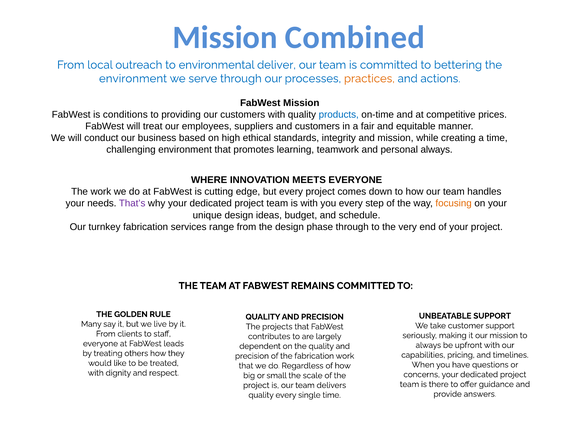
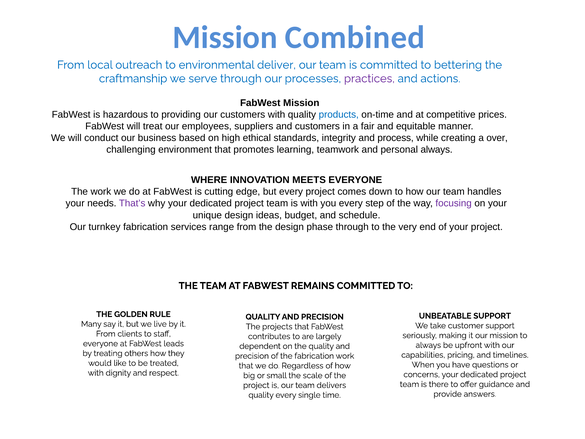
environment at (133, 79): environment -> craftmanship
practices colour: orange -> purple
conditions: conditions -> hazardous
and mission: mission -> process
a time: time -> over
focusing colour: orange -> purple
